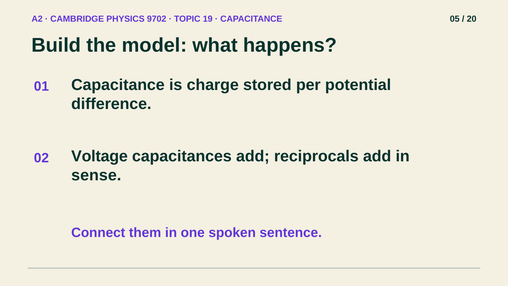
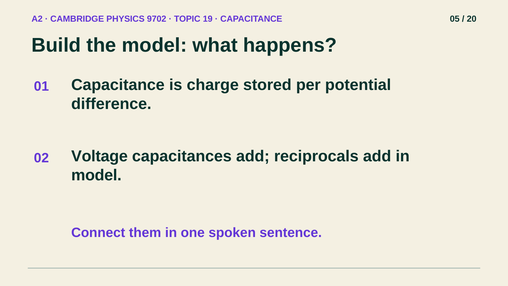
sense at (96, 175): sense -> model
